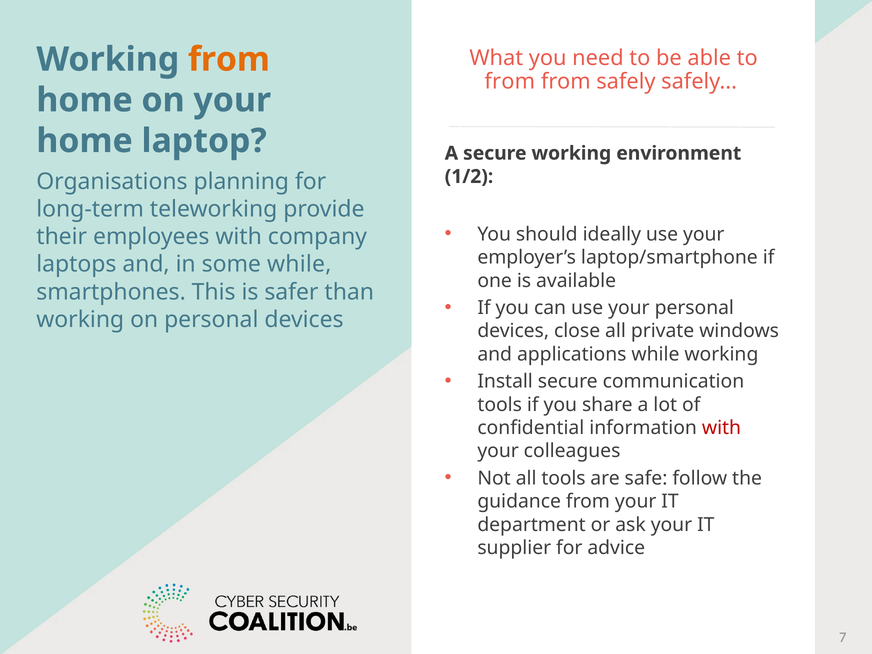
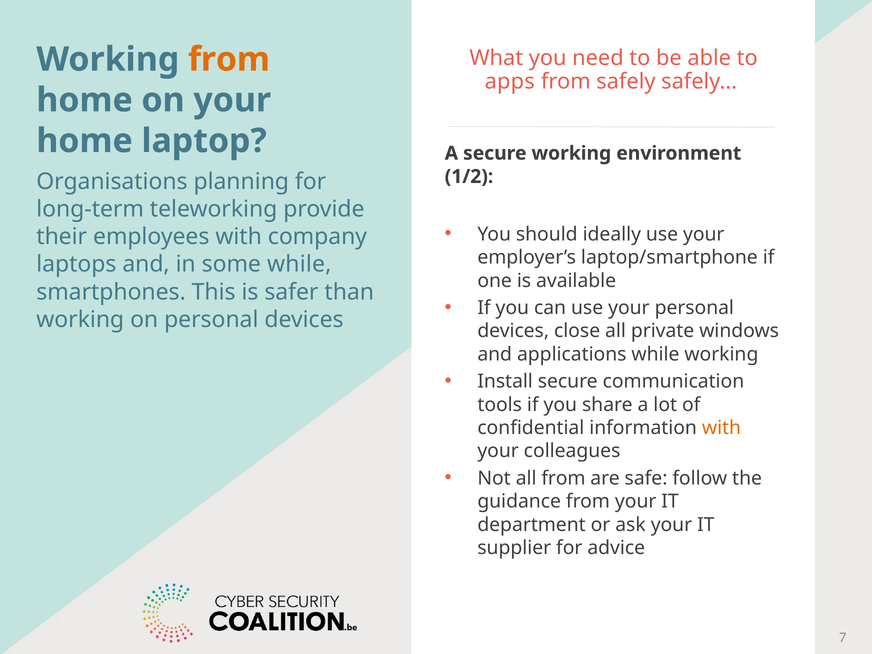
from at (510, 82): from -> apps
with at (722, 428) colour: red -> orange
all tools: tools -> from
